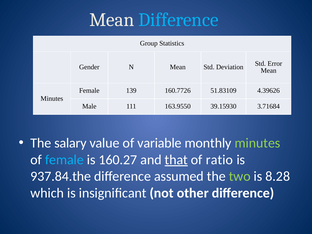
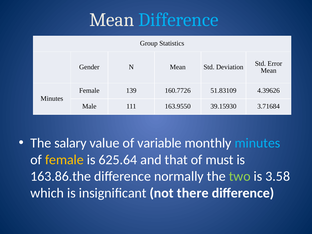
minutes at (257, 143) colour: light green -> light blue
female at (64, 160) colour: light blue -> yellow
160.27: 160.27 -> 625.64
that underline: present -> none
ratio: ratio -> must
937.84.the: 937.84.the -> 163.86.the
assumed: assumed -> normally
8.28: 8.28 -> 3.58
other: other -> there
